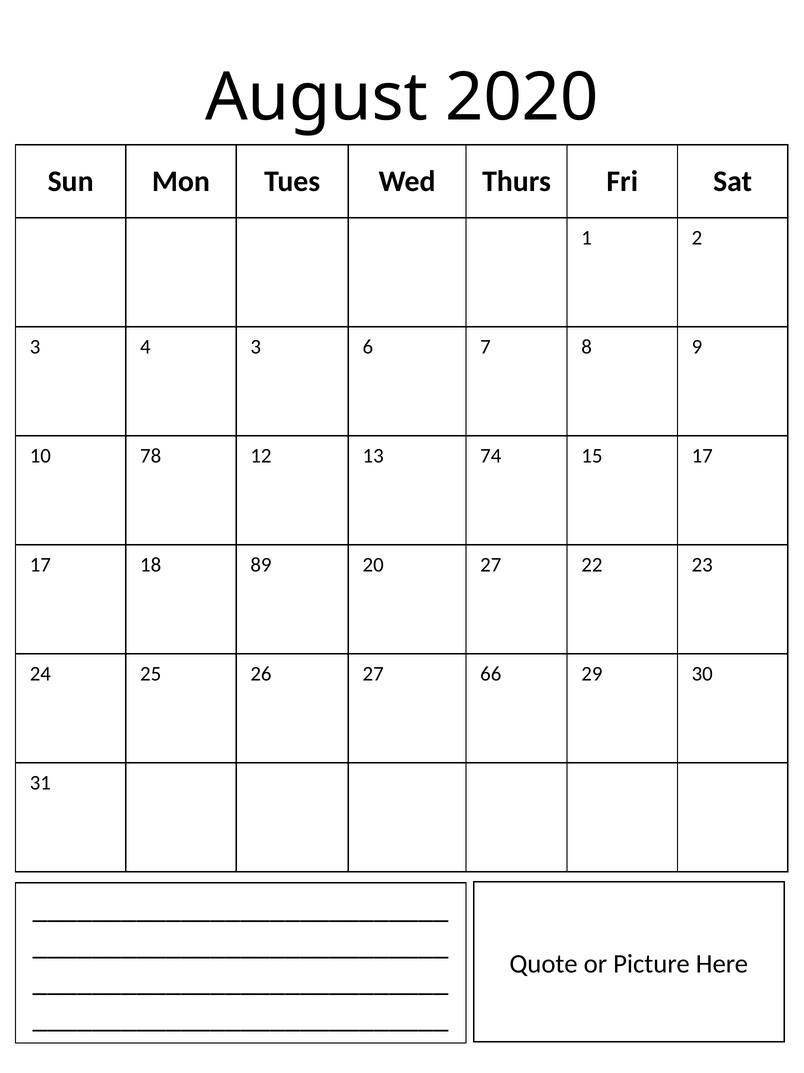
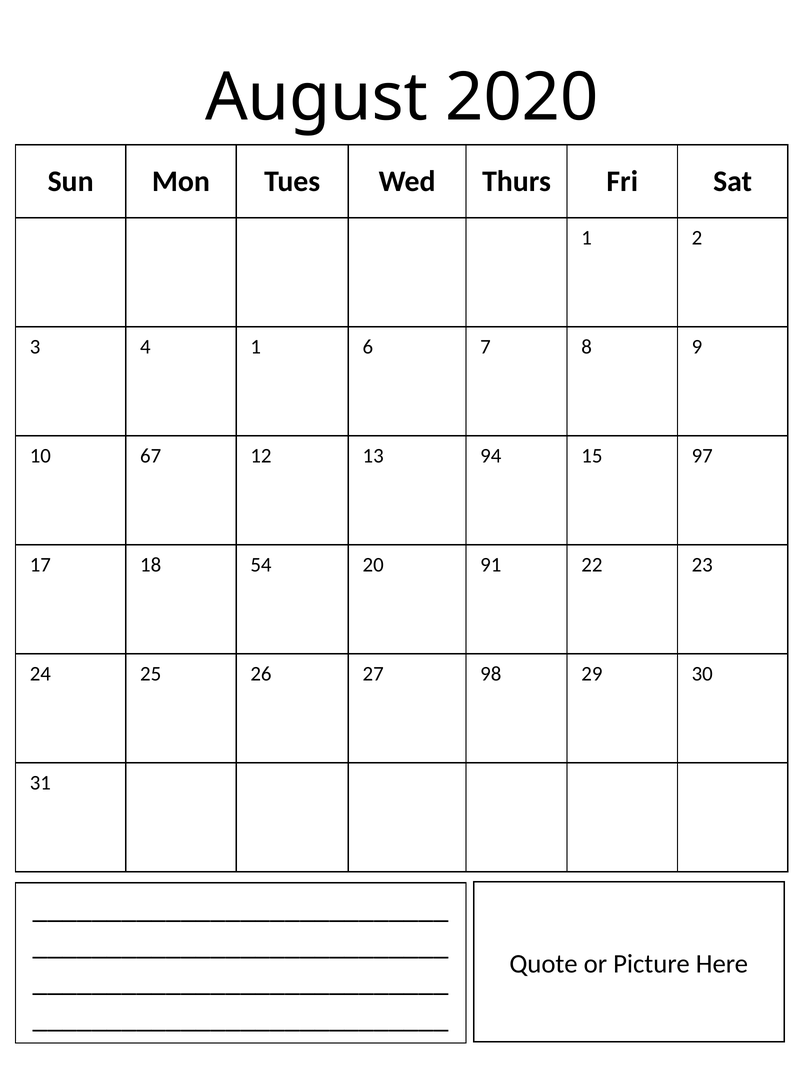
4 3: 3 -> 1
78: 78 -> 67
74: 74 -> 94
15 17: 17 -> 97
89: 89 -> 54
20 27: 27 -> 91
66: 66 -> 98
